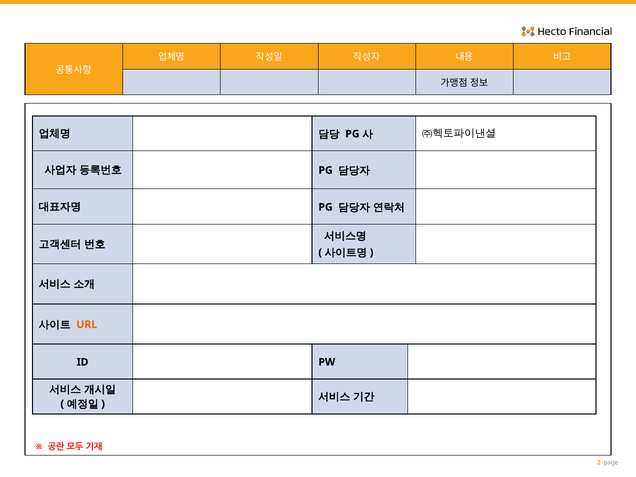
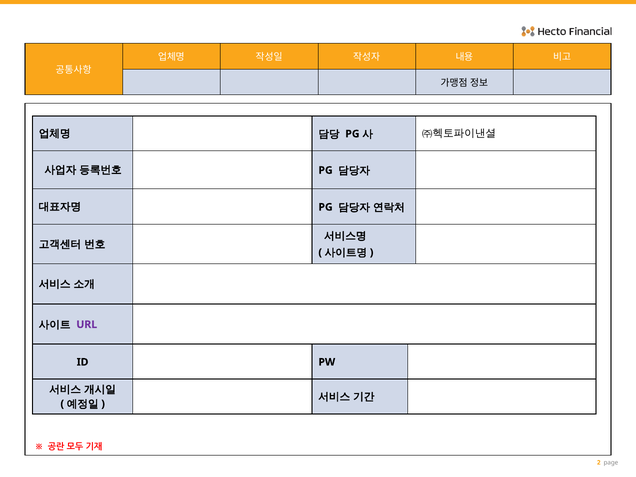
URL colour: orange -> purple
